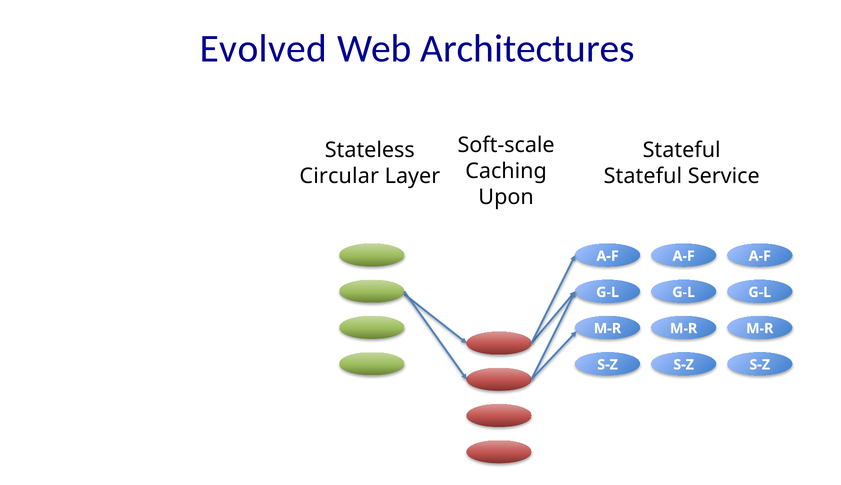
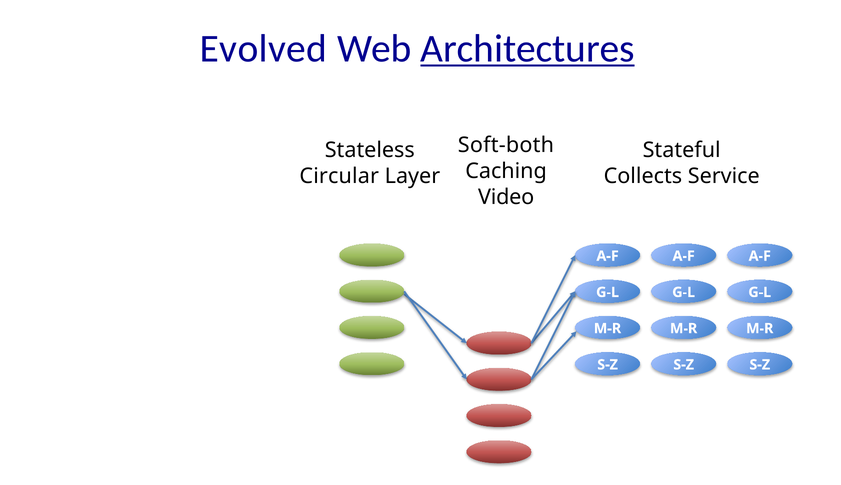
Architectures underline: none -> present
Soft-scale: Soft-scale -> Soft-both
Stateful at (643, 176): Stateful -> Collects
Upon: Upon -> Video
